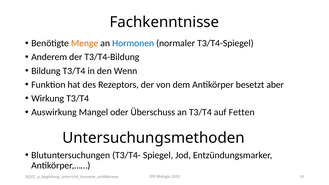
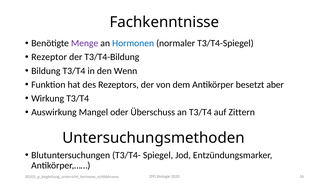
Menge colour: orange -> purple
Anderem: Anderem -> Rezeptor
Fetten: Fetten -> Zittern
